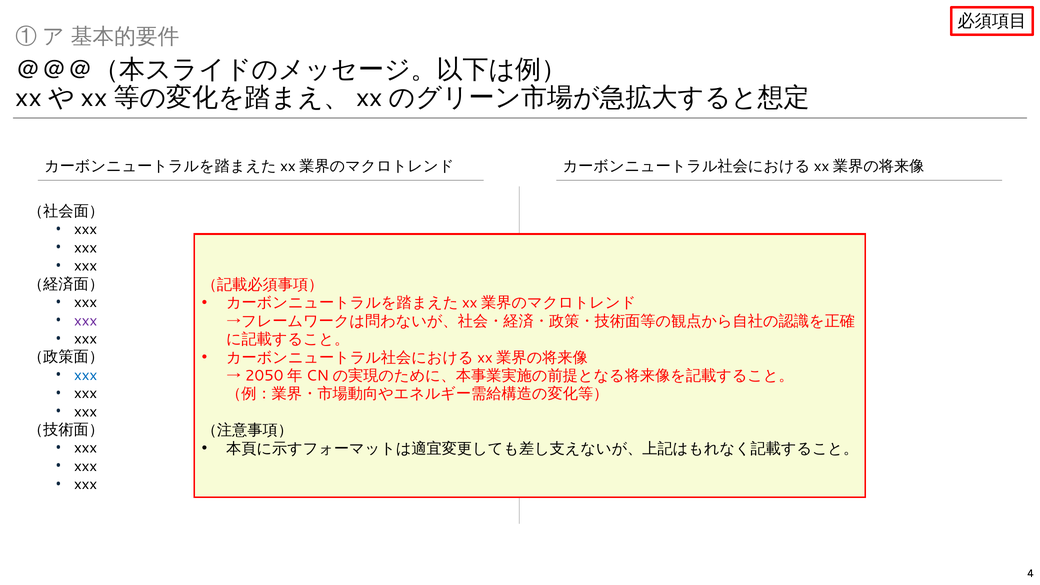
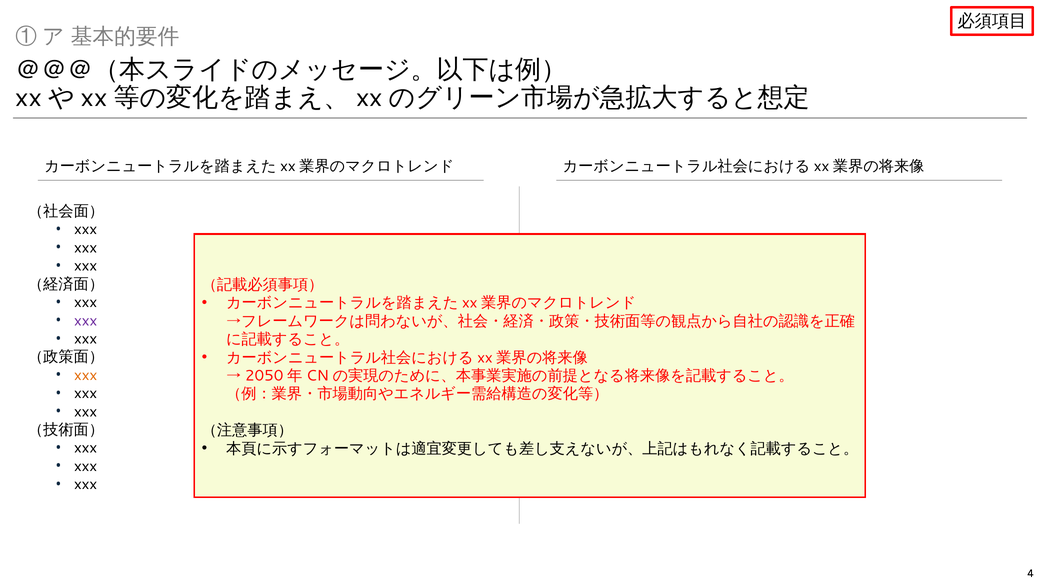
xxx at (86, 375) colour: blue -> orange
